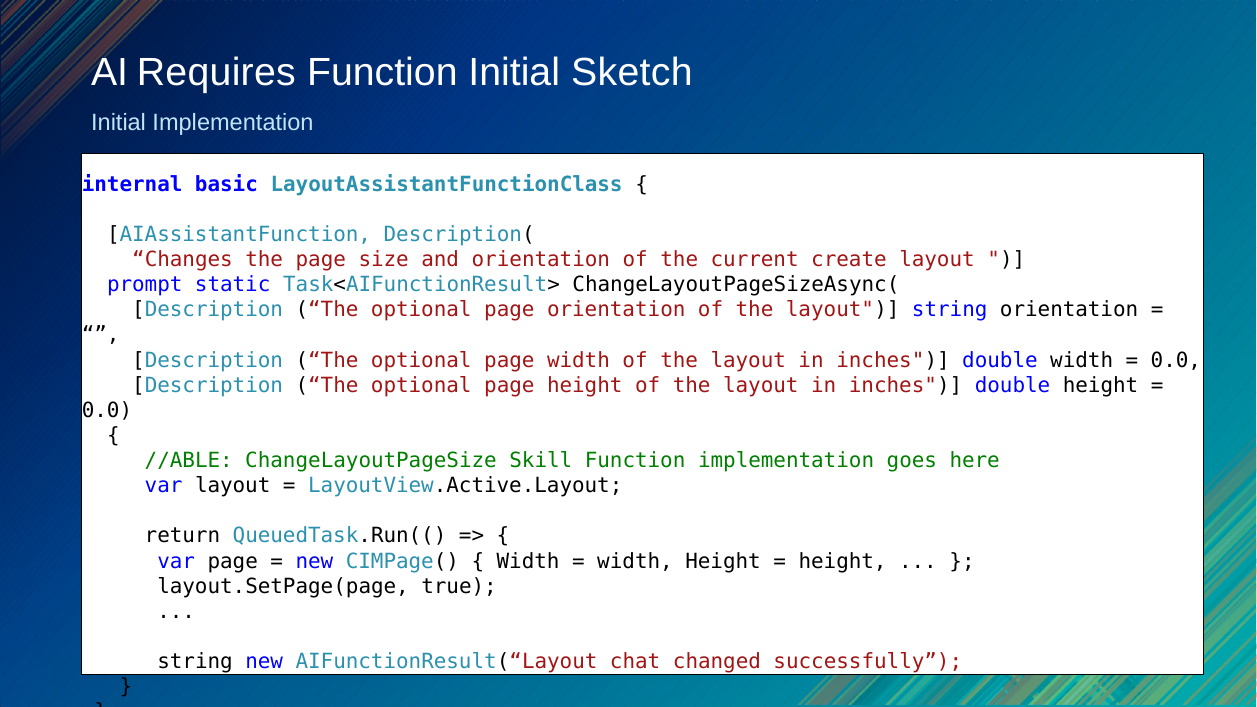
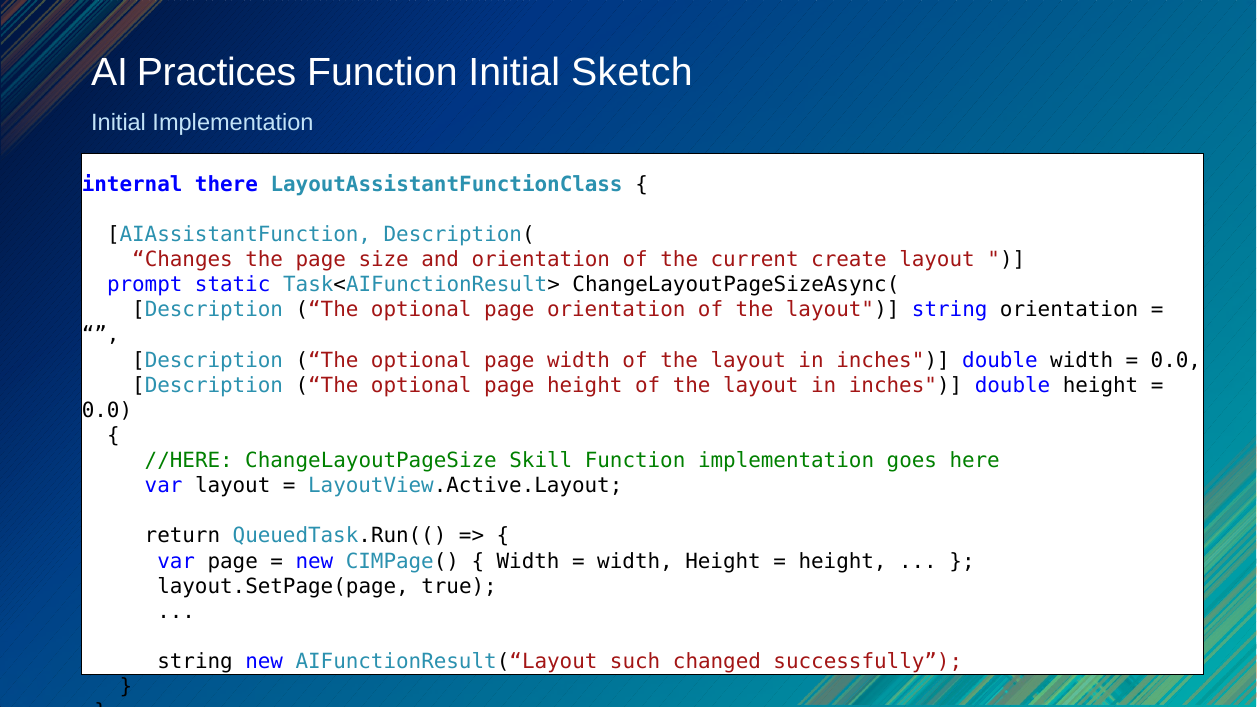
Requires: Requires -> Practices
basic: basic -> there
//ABLE: //ABLE -> //HERE
chat: chat -> such
